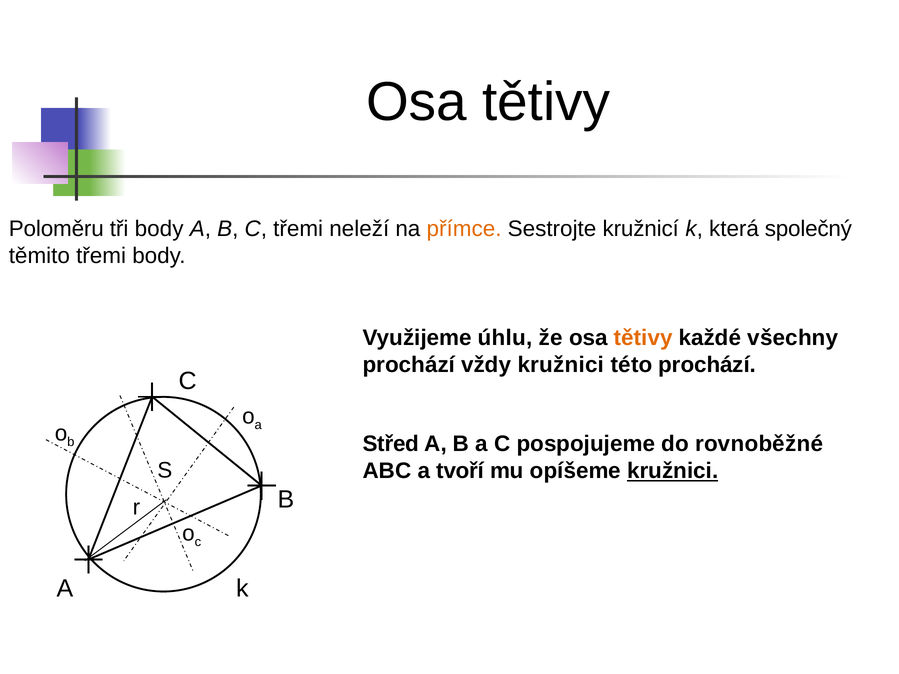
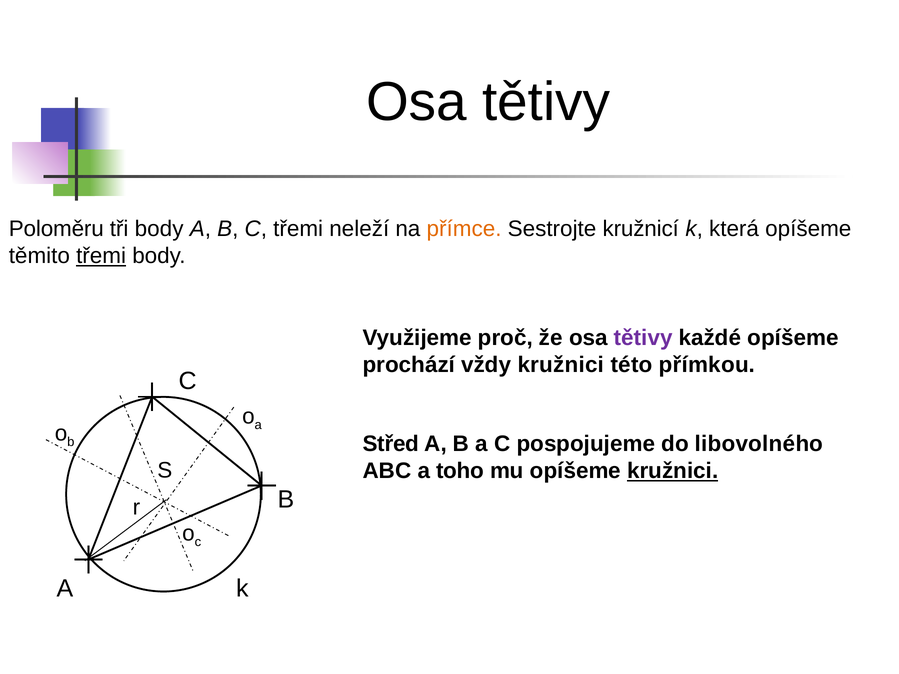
která společný: společný -> opíšeme
třemi at (101, 256) underline: none -> present
úhlu: úhlu -> proč
tětivy at (643, 338) colour: orange -> purple
každé všechny: všechny -> opíšeme
této prochází: prochází -> přímkou
rovnoběžné: rovnoběžné -> libovolného
tvoří: tvoří -> toho
